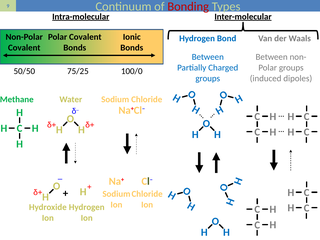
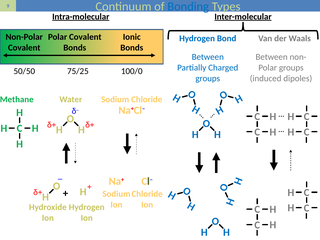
Bonding colour: red -> blue
